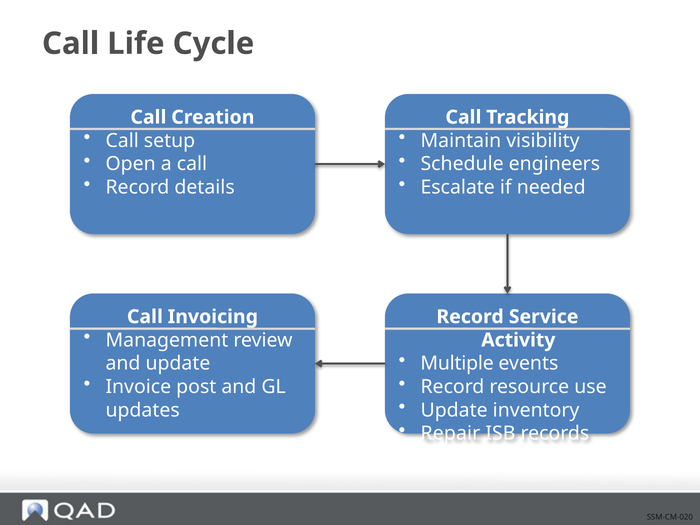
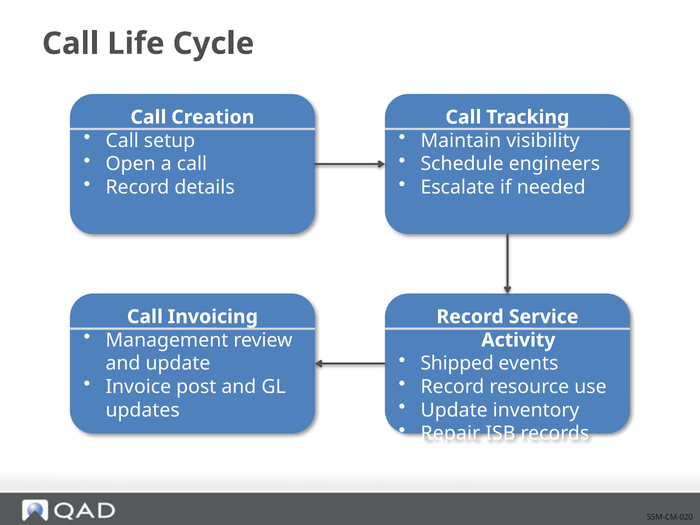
Multiple: Multiple -> Shipped
